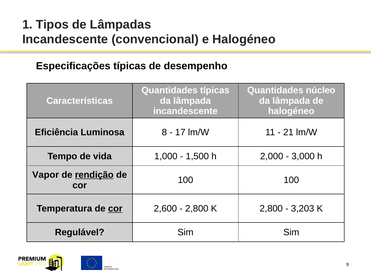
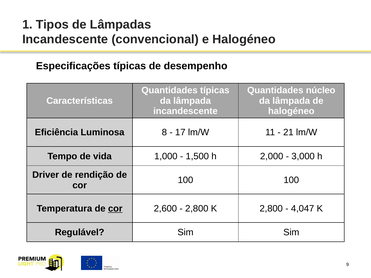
Vapor: Vapor -> Driver
rendição underline: present -> none
3,203: 3,203 -> 4,047
